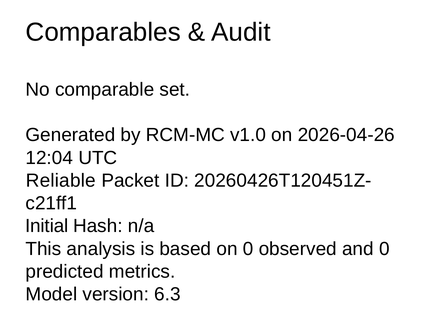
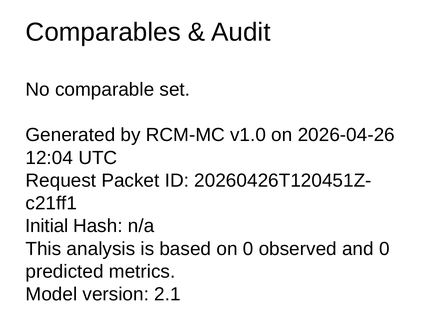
Reliable: Reliable -> Request
6.3: 6.3 -> 2.1
